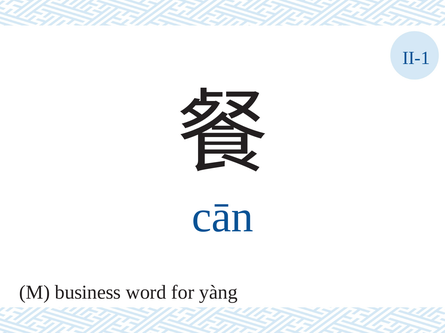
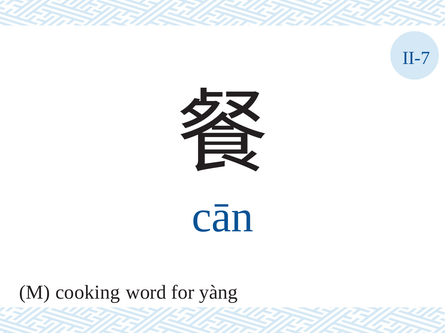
II-1: II-1 -> II-7
business: business -> cooking
